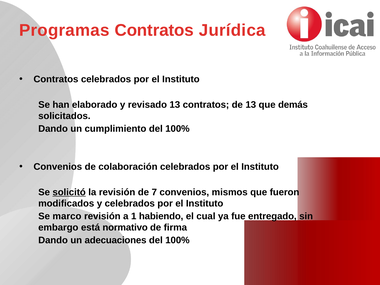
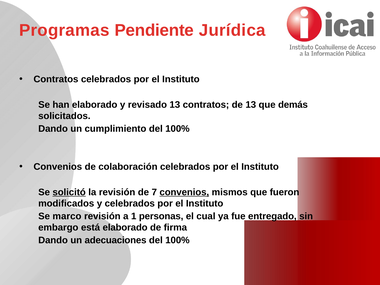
Programas Contratos: Contratos -> Pendiente
convenios at (184, 192) underline: none -> present
habiendo: habiendo -> personas
está normativo: normativo -> elaborado
